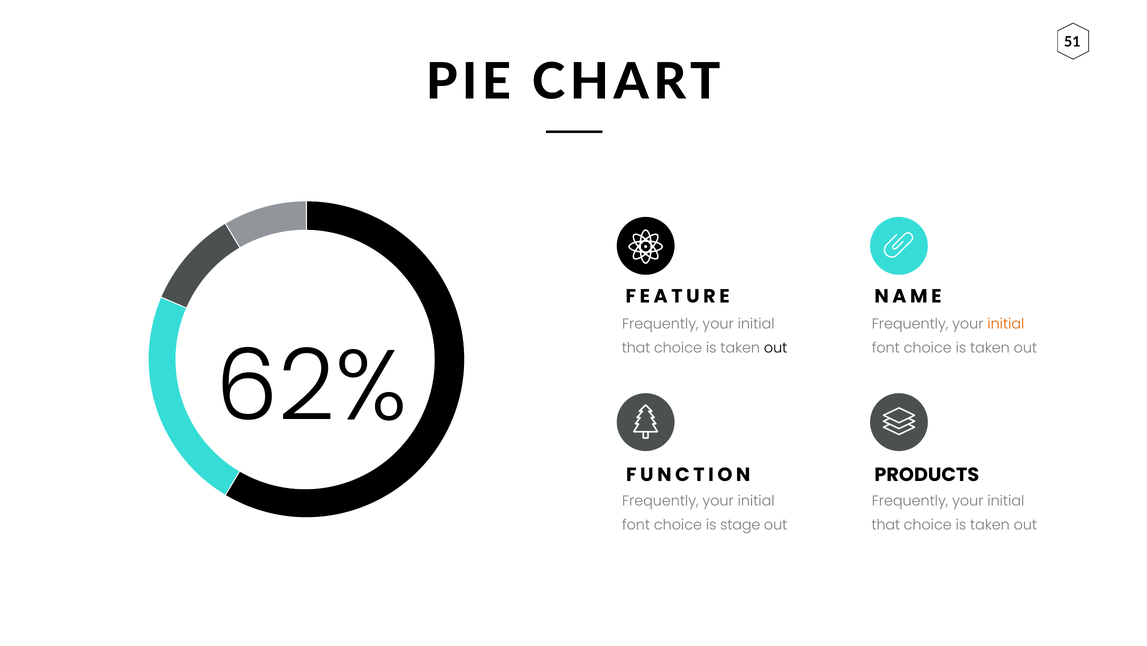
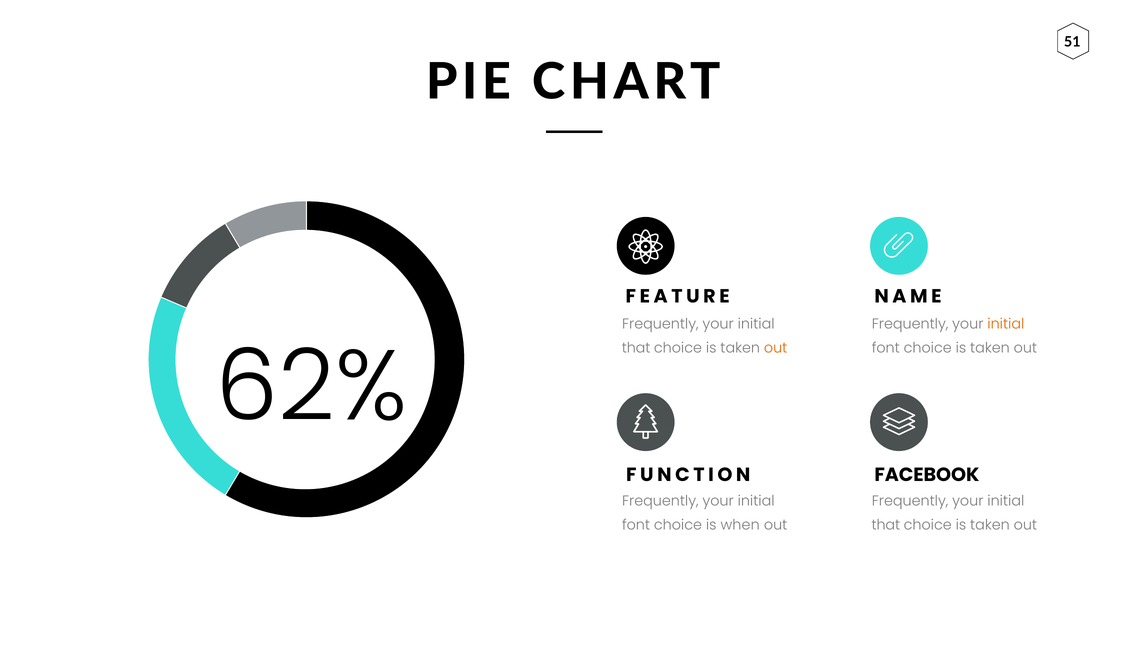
out at (776, 348) colour: black -> orange
PRODUCTS: PRODUCTS -> FACEBOOK
stage: stage -> when
